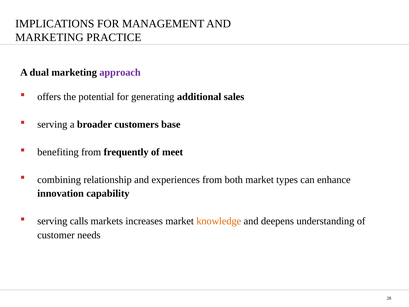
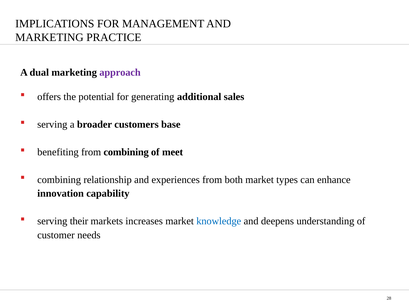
from frequently: frequently -> combining
calls: calls -> their
knowledge colour: orange -> blue
